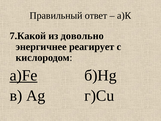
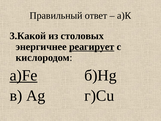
7.Какой: 7.Какой -> 3.Какой
довольно: довольно -> столовых
реагирует underline: none -> present
